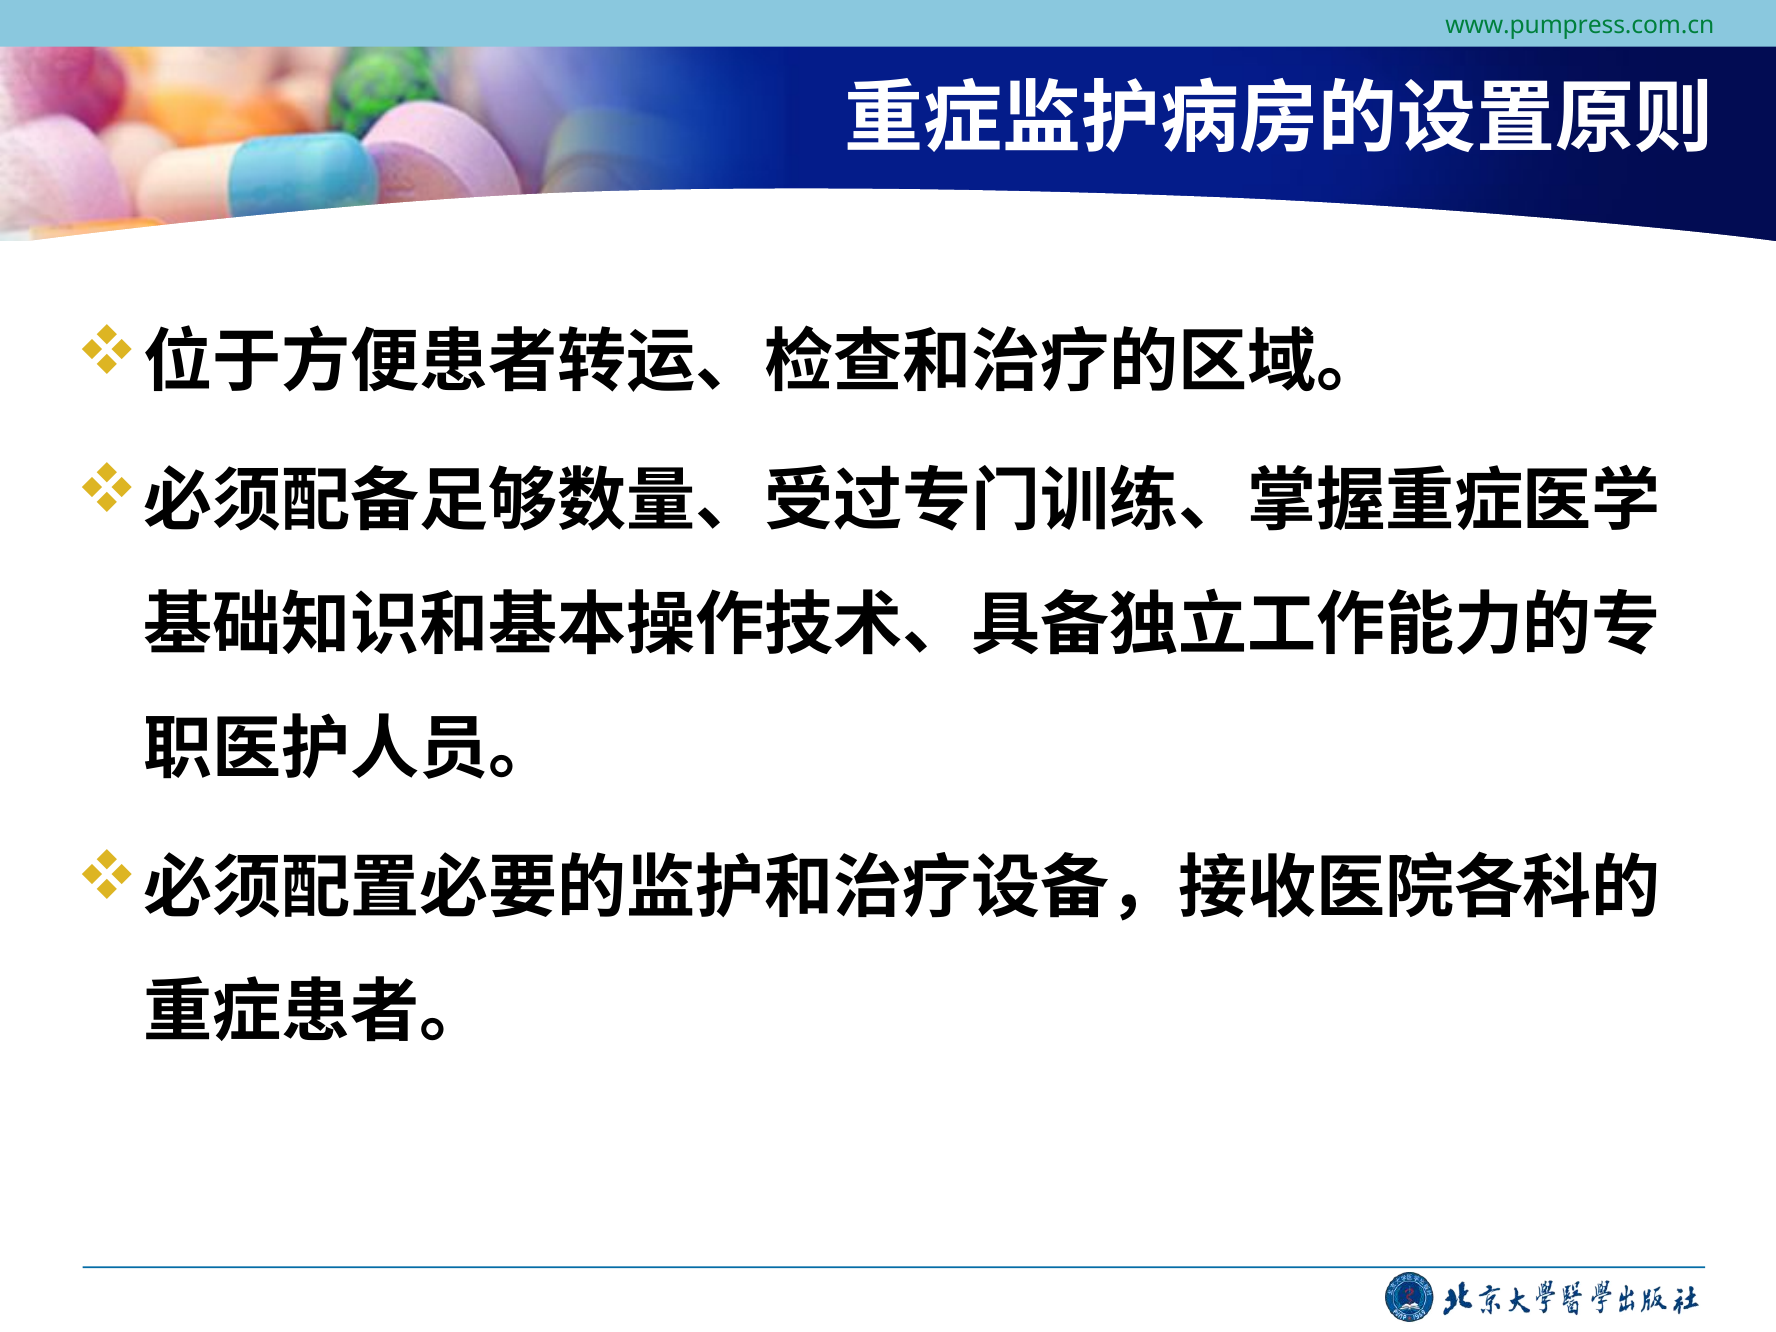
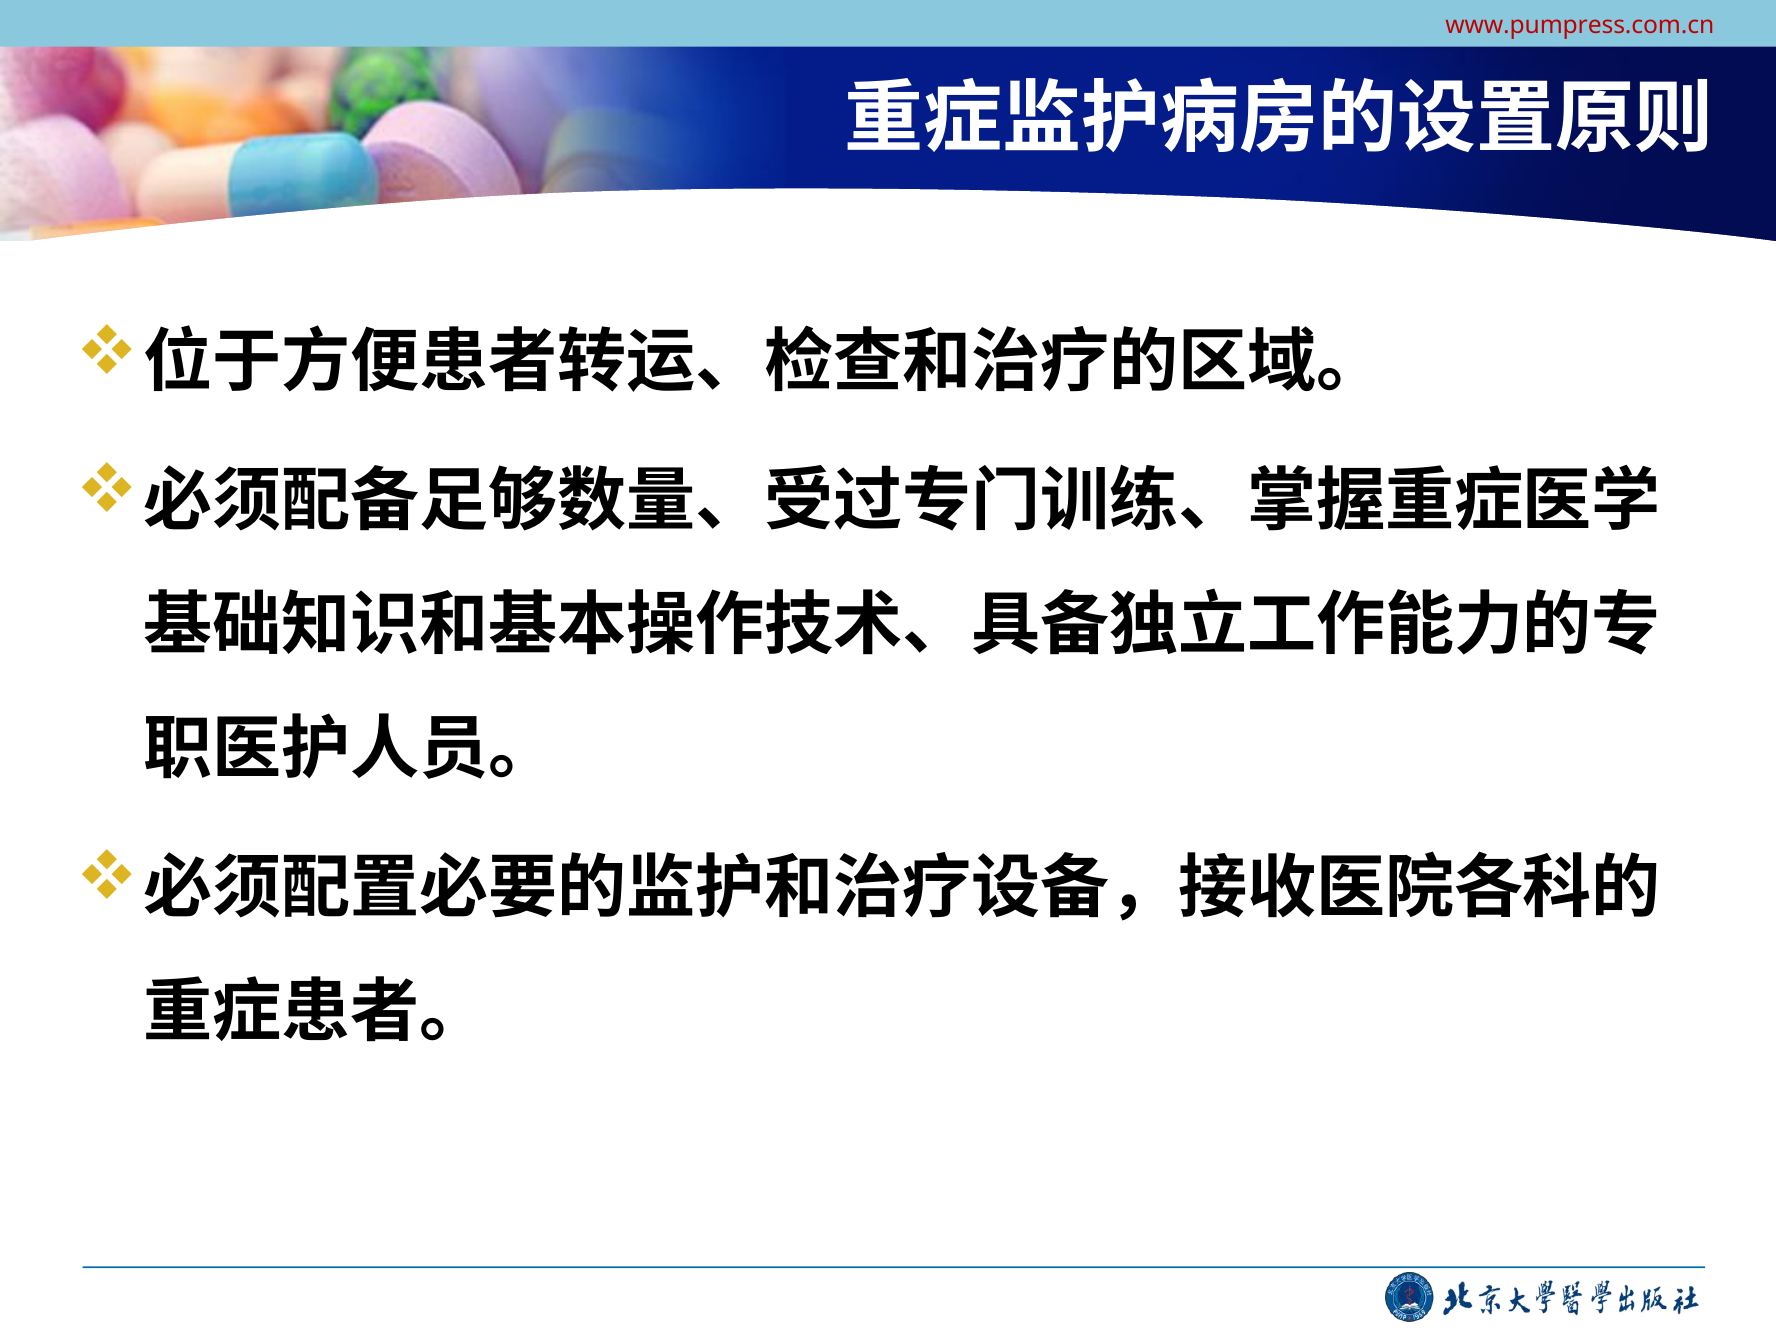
www.pumpress.com.cn colour: green -> red
